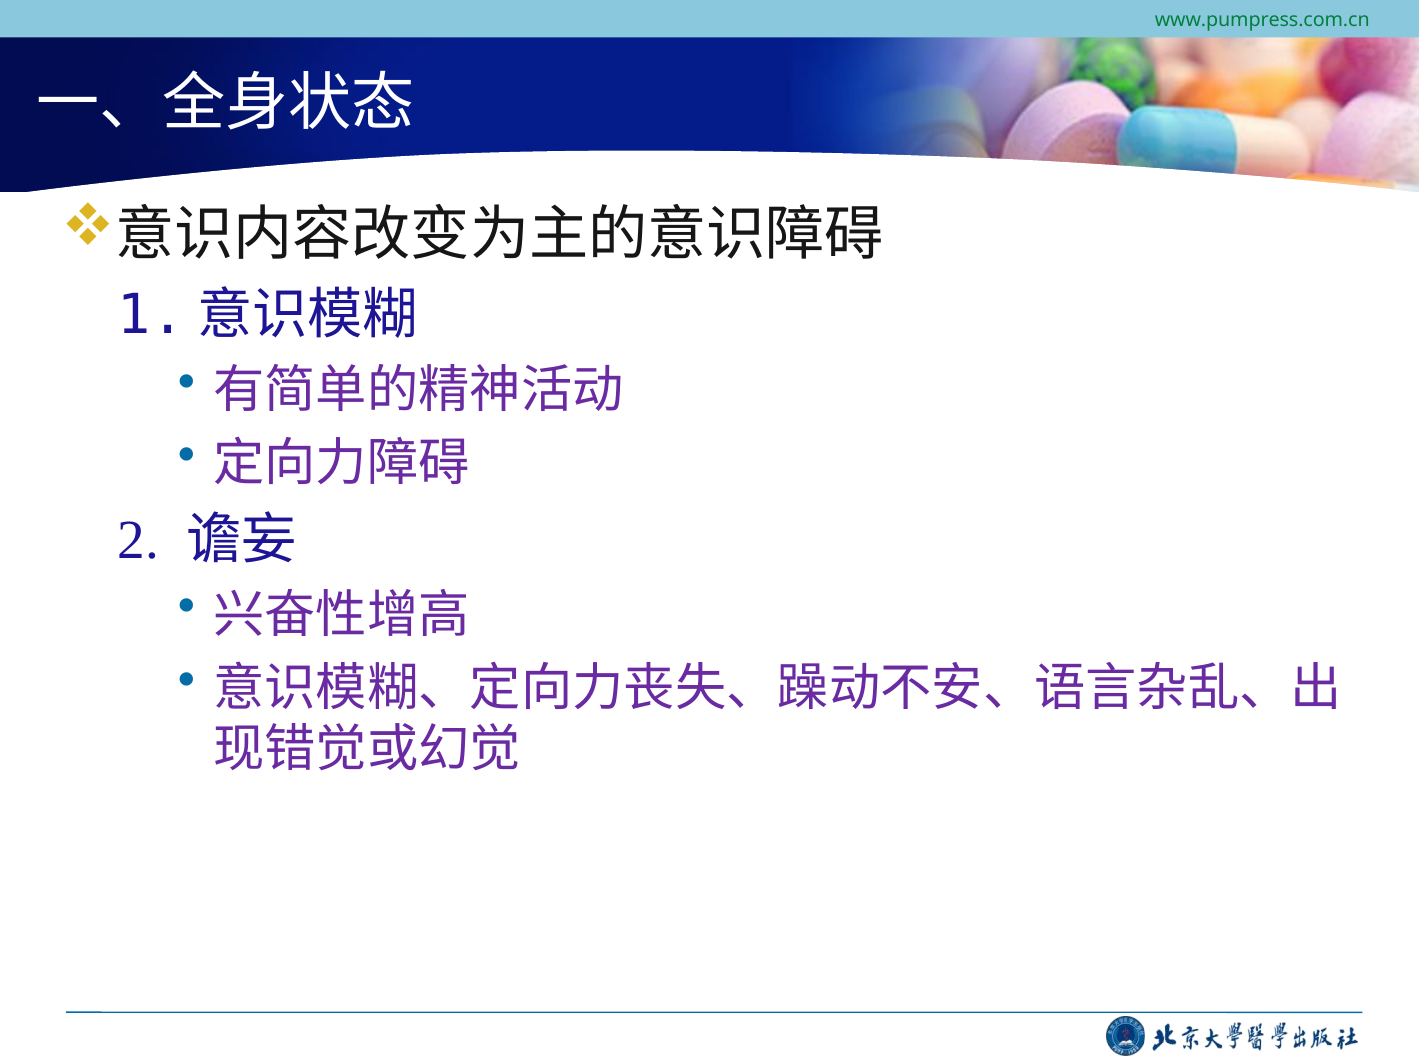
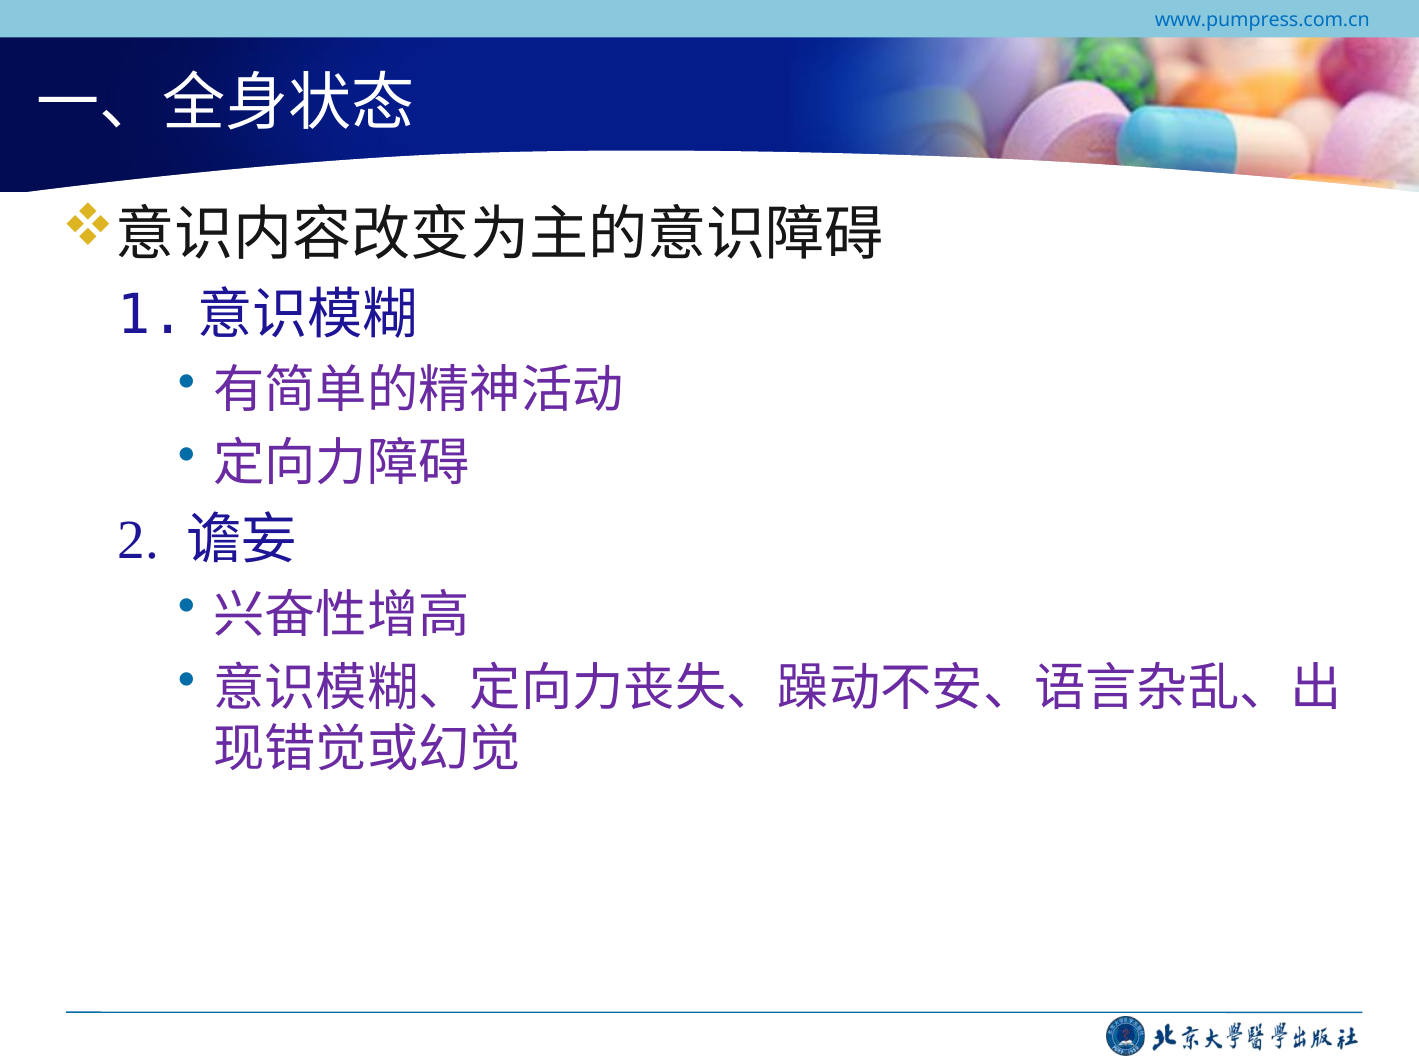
www.pumpress.com.cn colour: green -> blue
